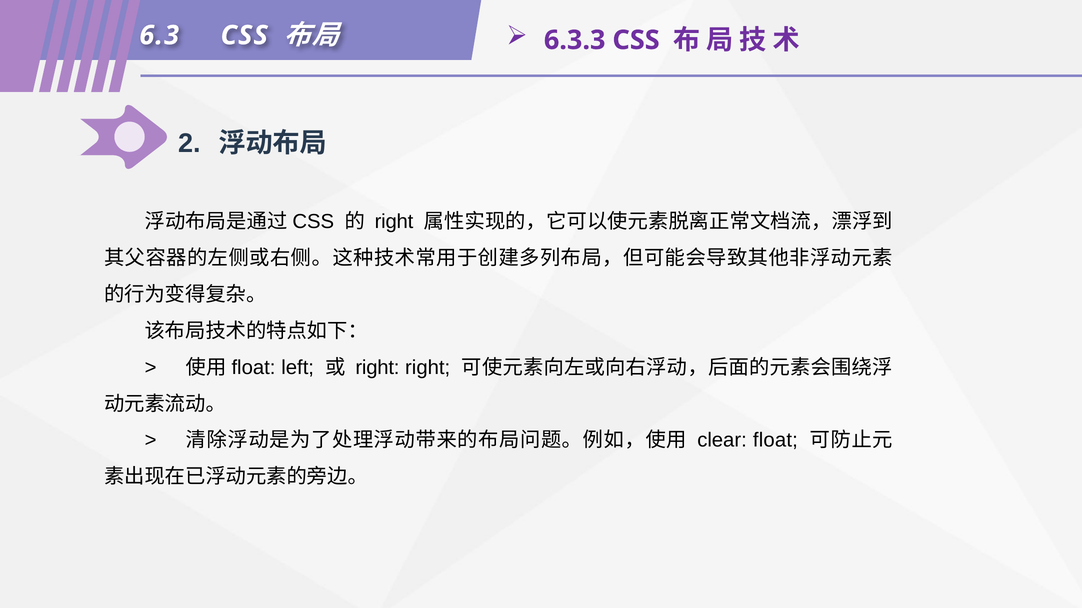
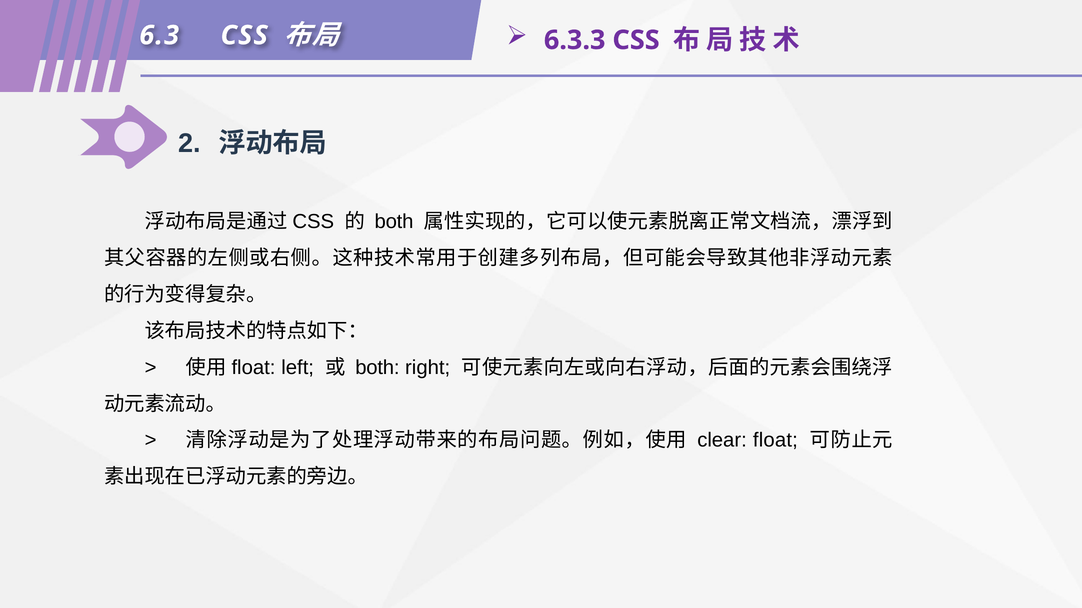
right at (394, 222): right -> both
right at (377, 368): right -> both
